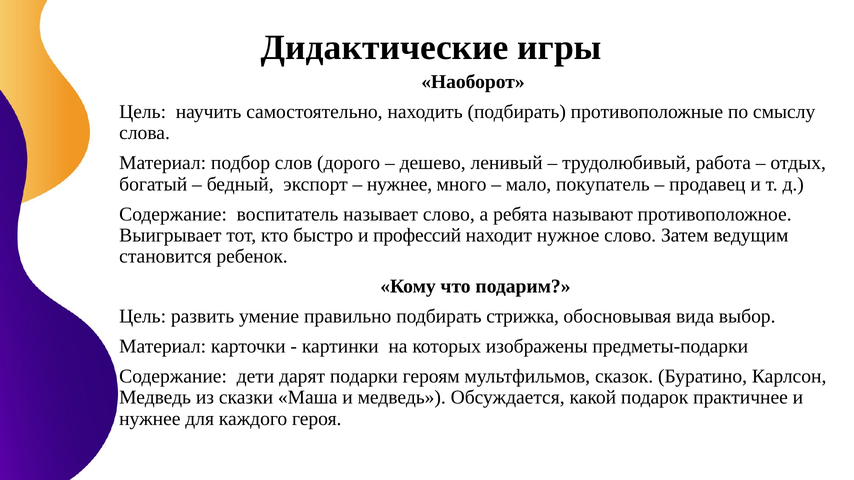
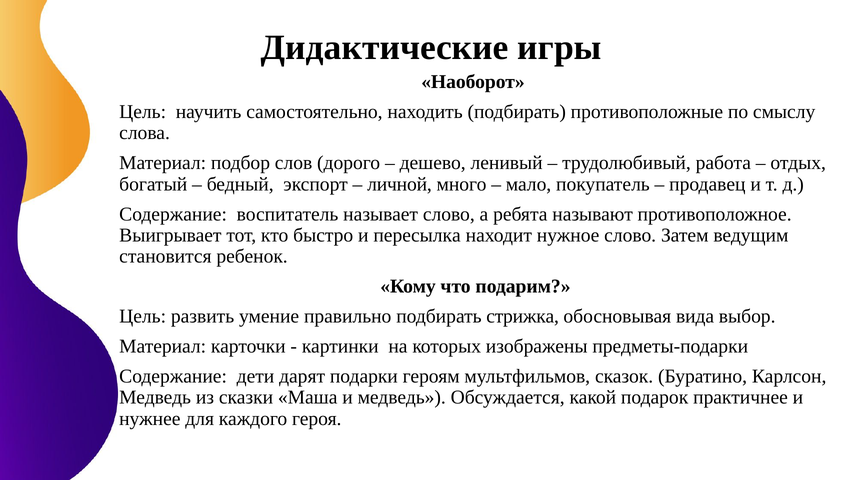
нужнее at (400, 184): нужнее -> личной
профессий: профессий -> пересылка
